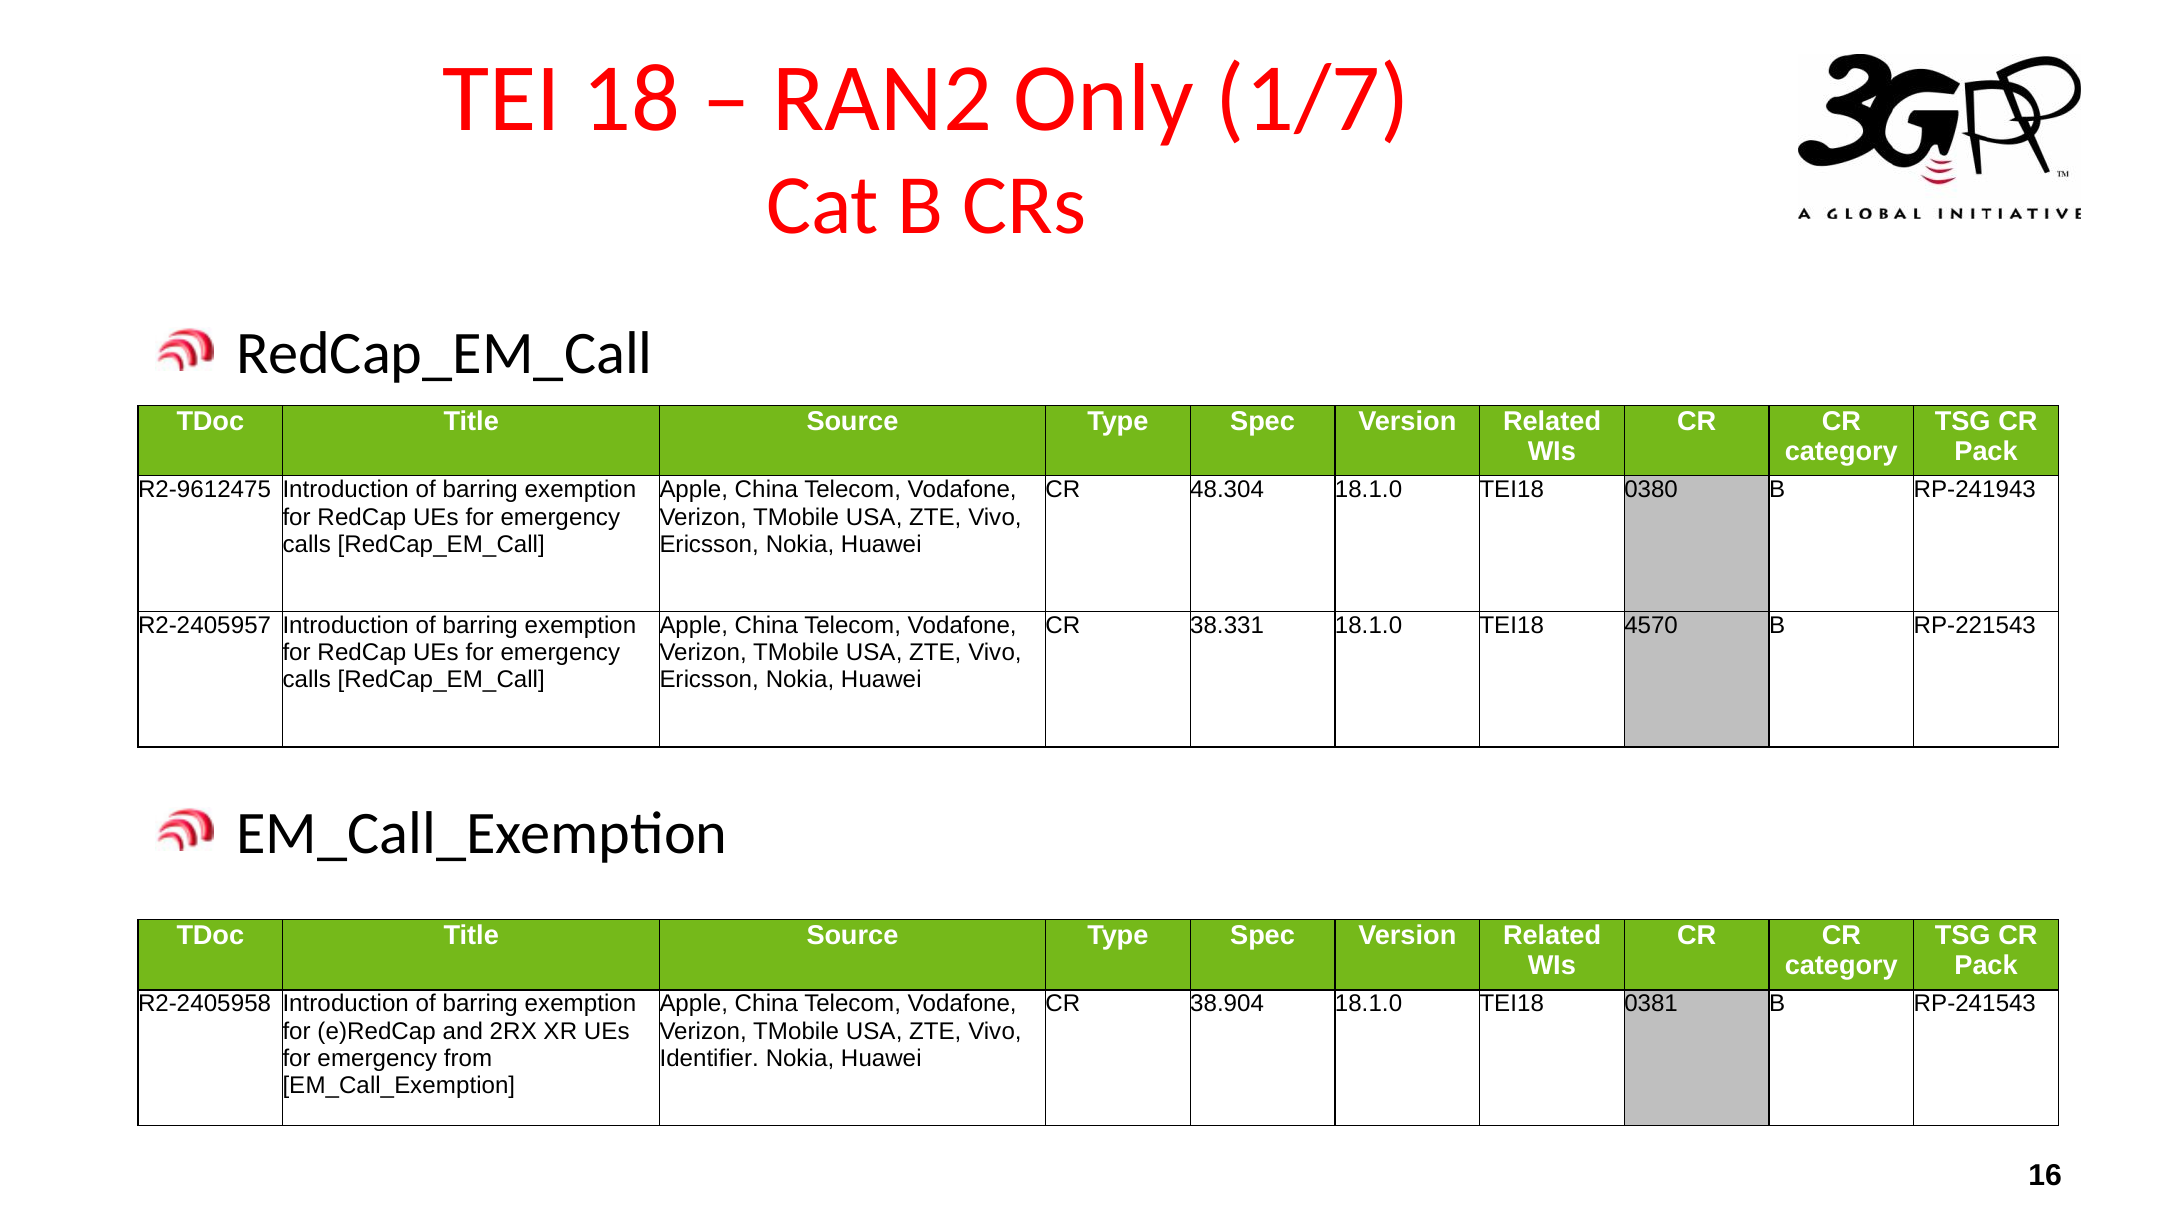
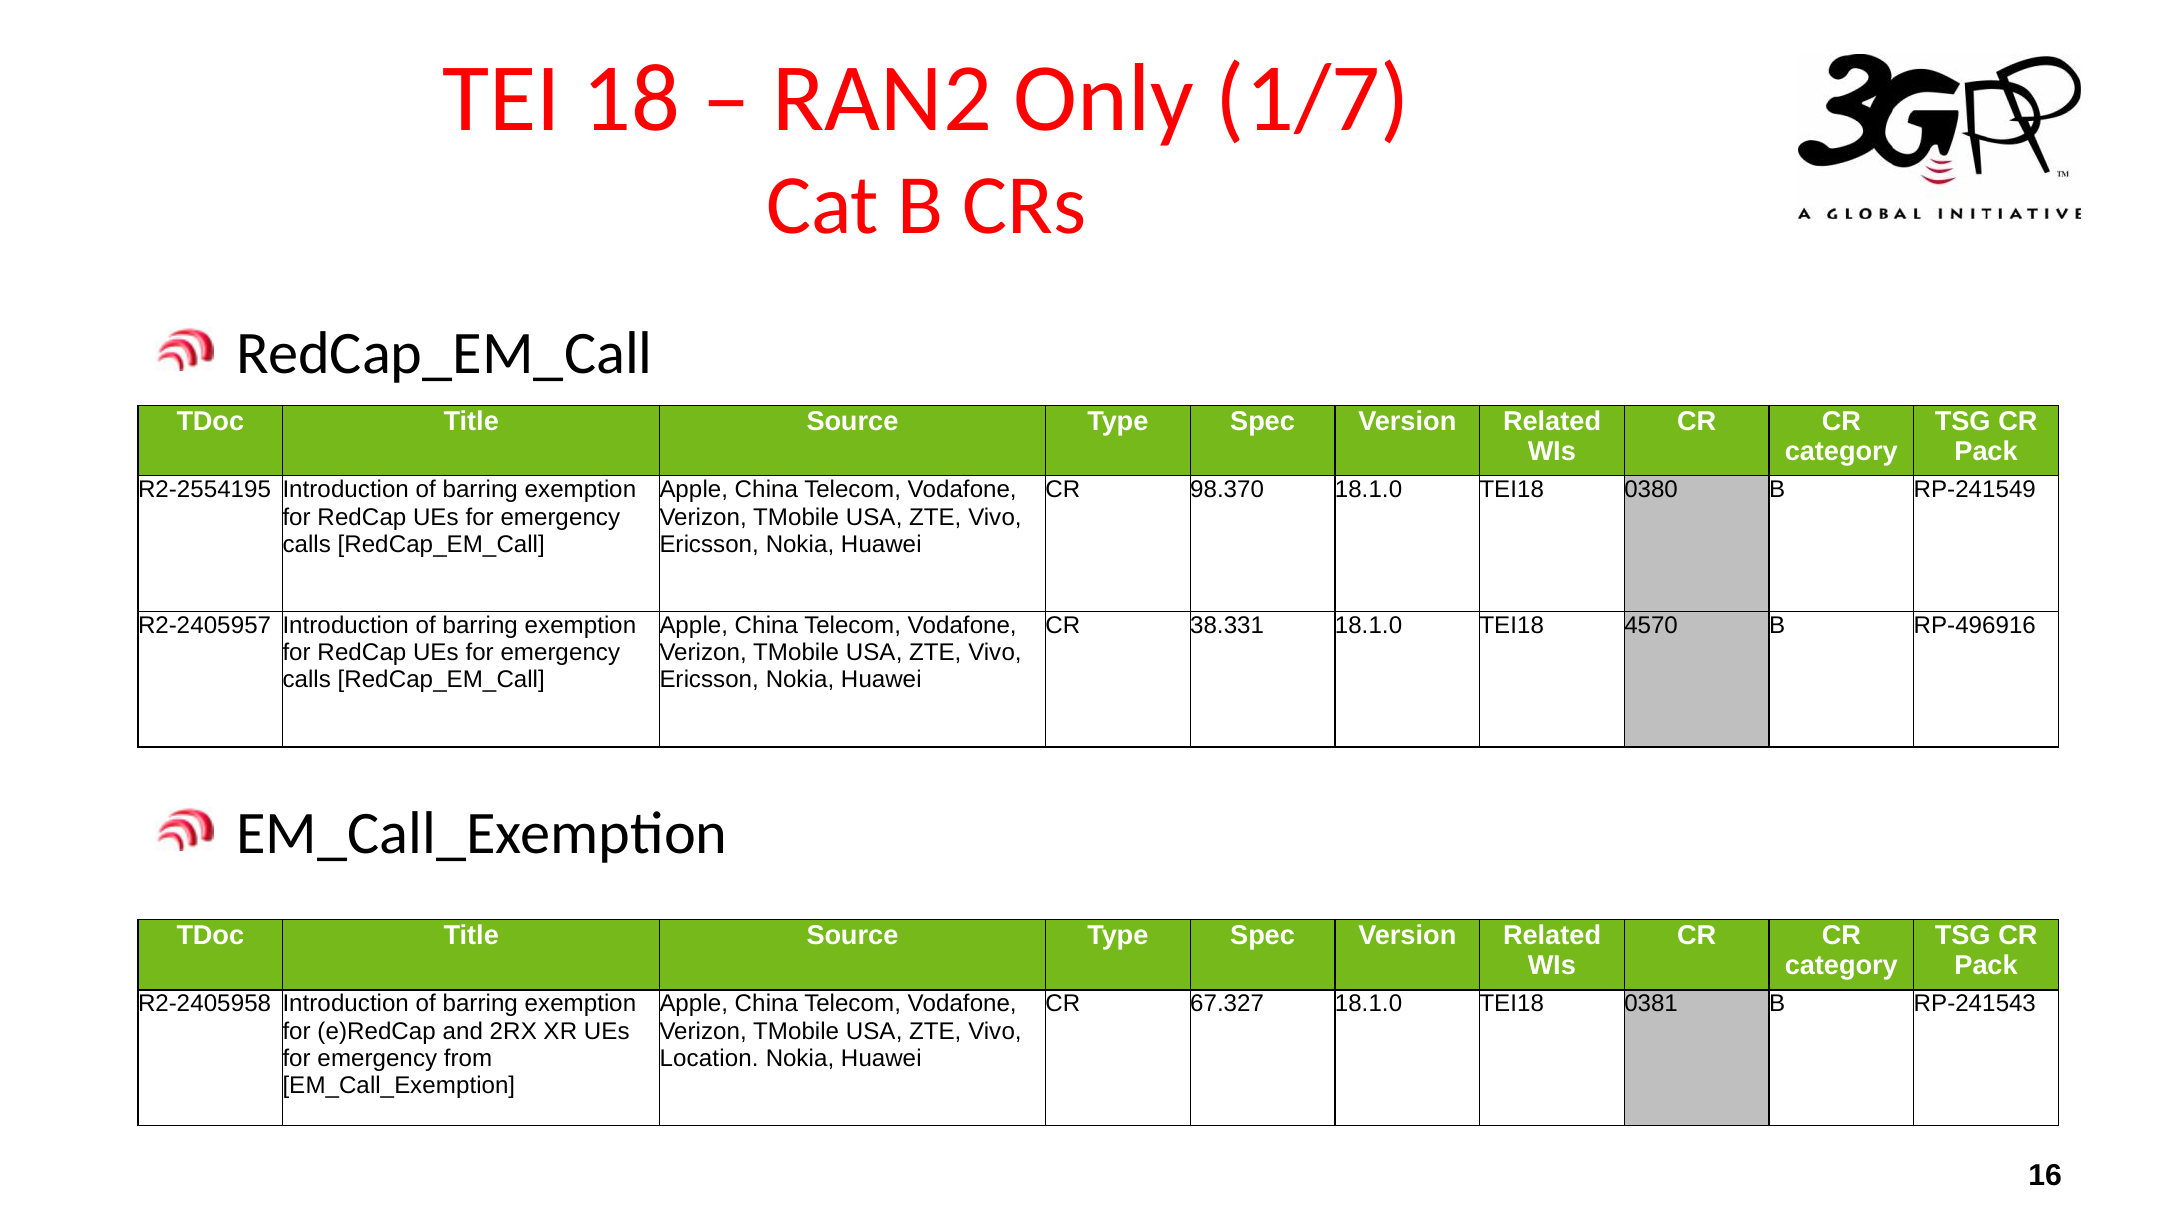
R2-9612475: R2-9612475 -> R2-2554195
48.304: 48.304 -> 98.370
RP-241943: RP-241943 -> RP-241549
RP-221543: RP-221543 -> RP-496916
38.904: 38.904 -> 67.327
Identifier: Identifier -> Location
